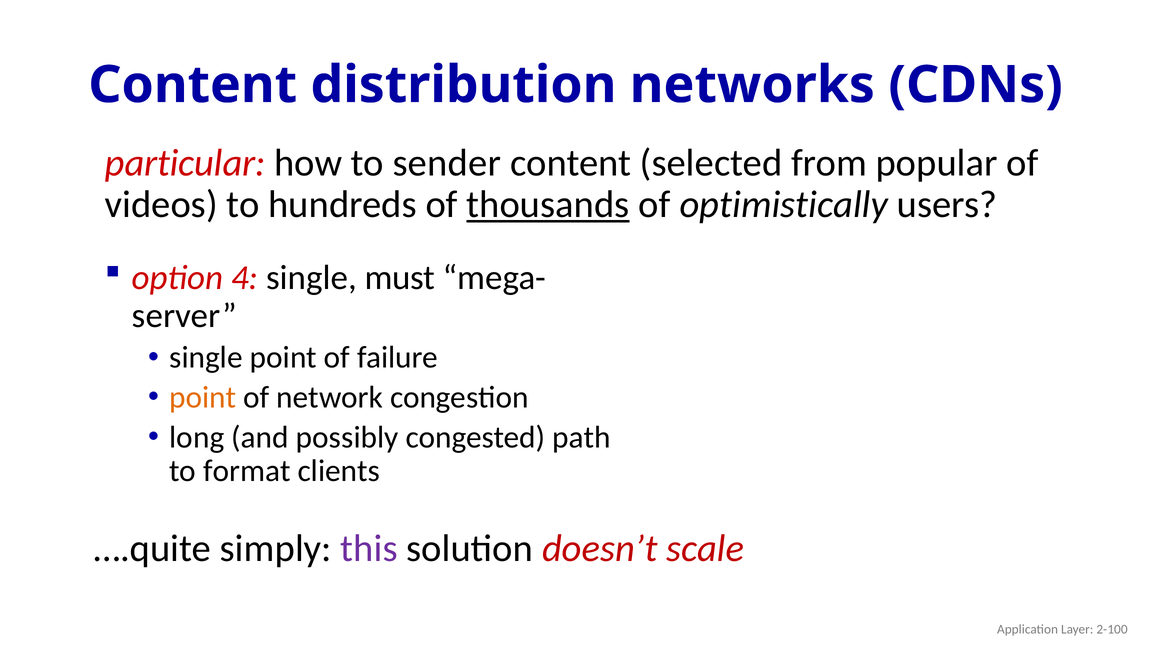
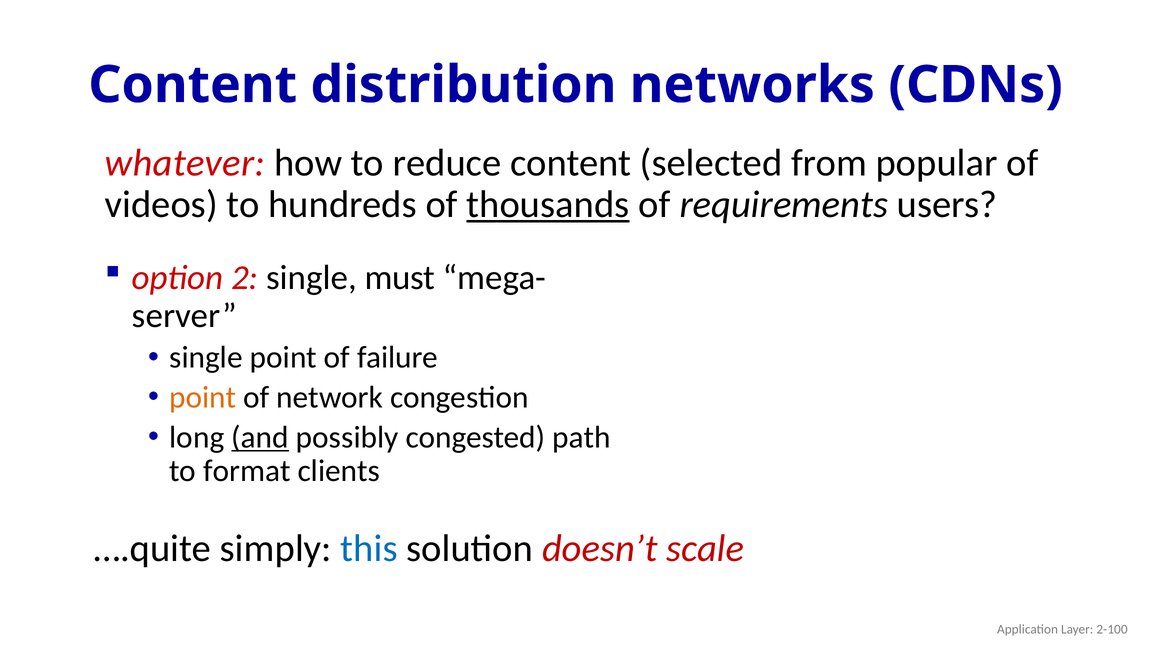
particular: particular -> whatever
sender: sender -> reduce
optimistically: optimistically -> requirements
4: 4 -> 2
and underline: none -> present
this colour: purple -> blue
